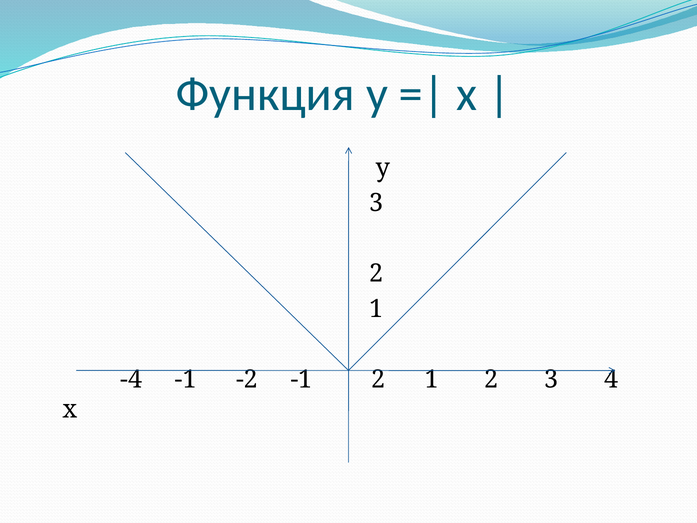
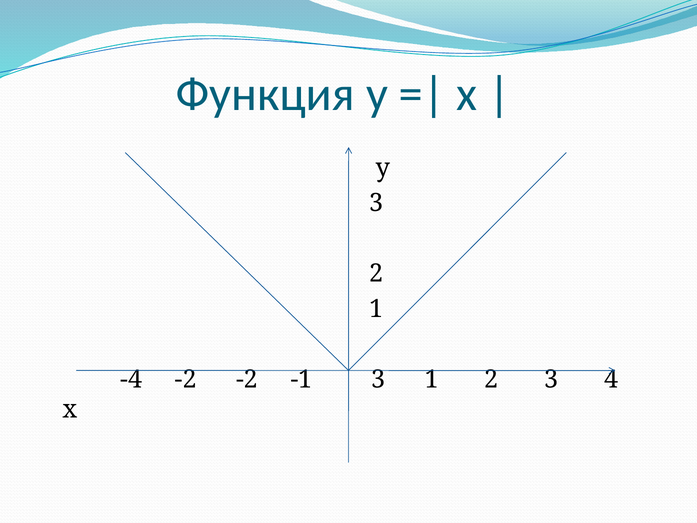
-4 -1: -1 -> -2
-1 2: 2 -> 3
